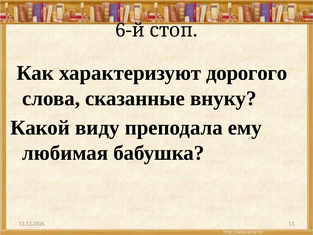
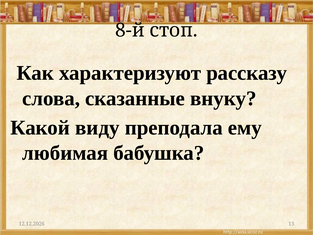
6-й: 6-й -> 8-й
дорогого: дорогого -> рассказу
